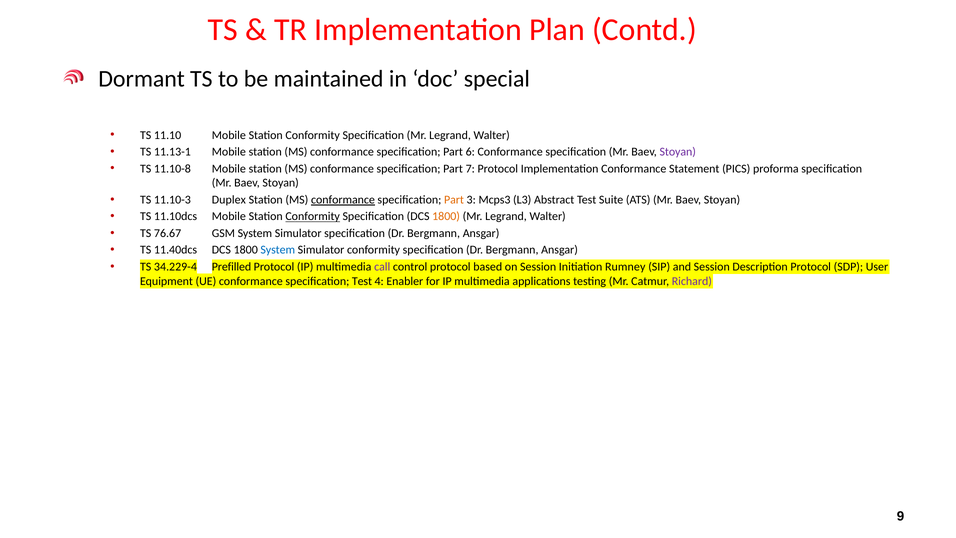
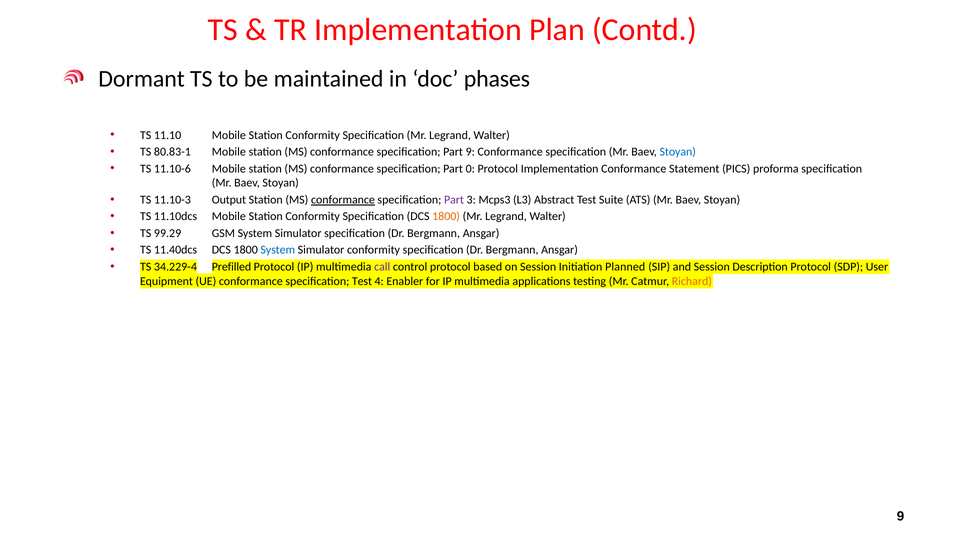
special: special -> phases
11.13-1: 11.13-1 -> 80.83-1
Part 6: 6 -> 9
Stoyan at (678, 152) colour: purple -> blue
11.10-8: 11.10-8 -> 11.10-6
7: 7 -> 0
Duplex: Duplex -> Output
Part at (454, 200) colour: orange -> purple
Conformity at (313, 216) underline: present -> none
76.67: 76.67 -> 99.29
Rumney: Rumney -> Planned
Richard colour: purple -> orange
